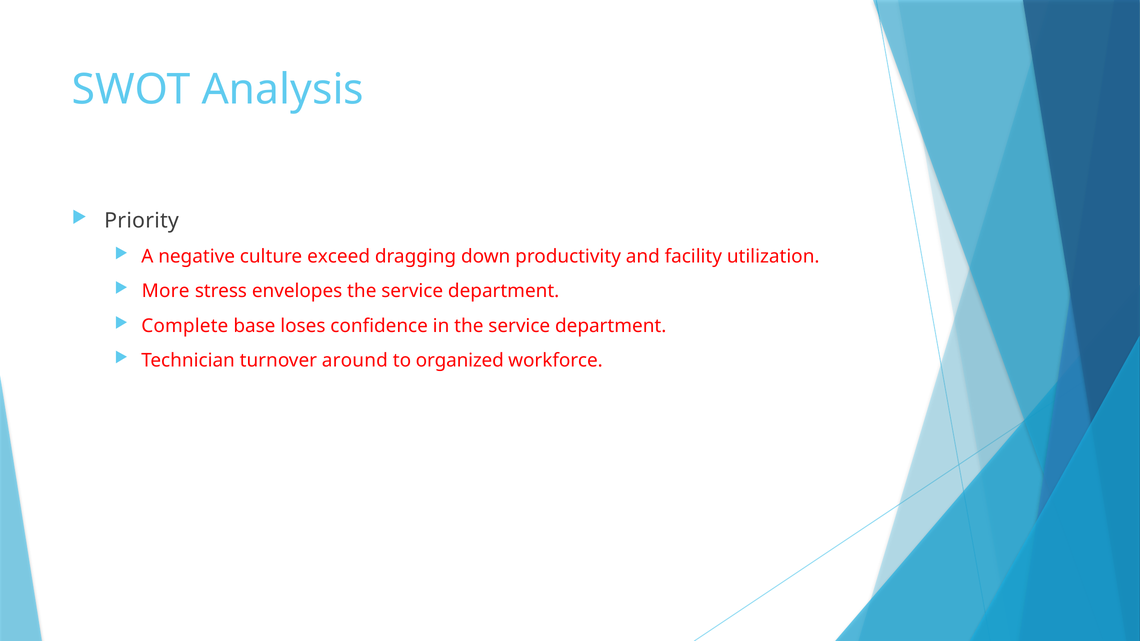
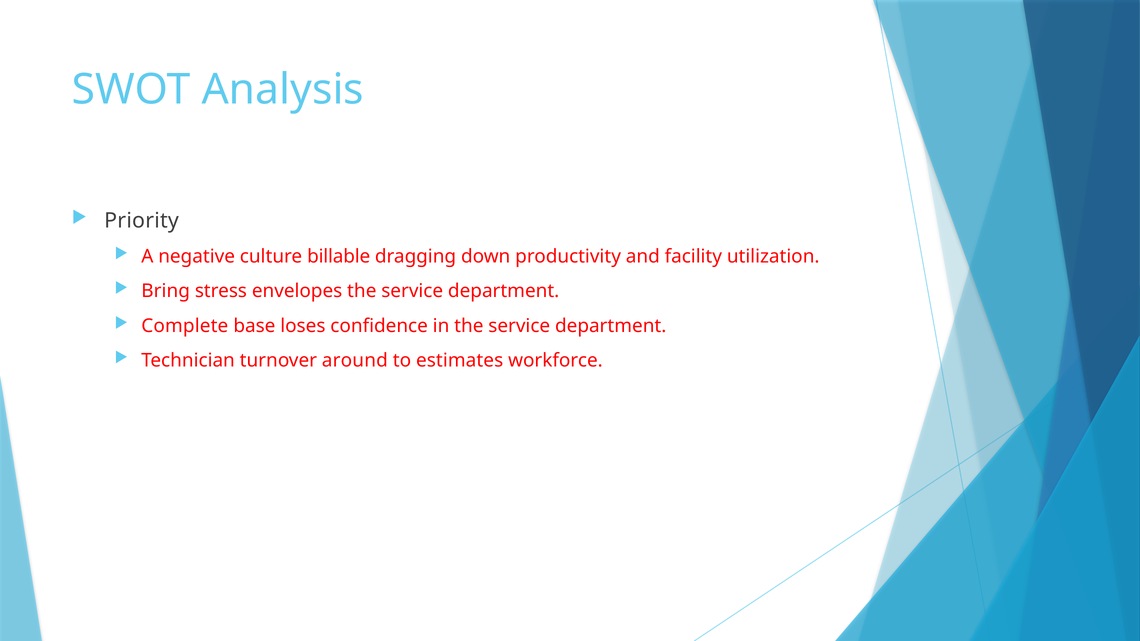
exceed: exceed -> billable
More: More -> Bring
organized: organized -> estimates
